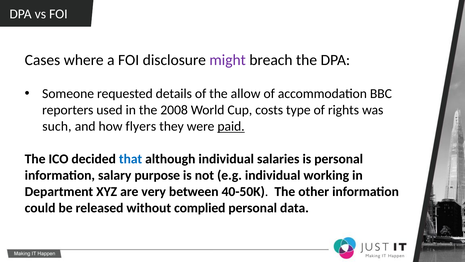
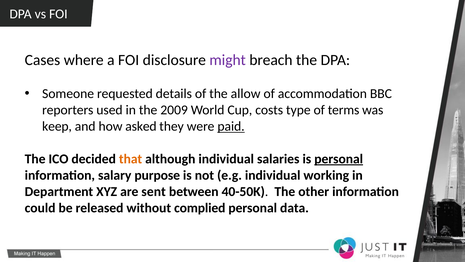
2008: 2008 -> 2009
rights: rights -> terms
such: such -> keep
flyers: flyers -> asked
that colour: blue -> orange
personal at (339, 159) underline: none -> present
very: very -> sent
